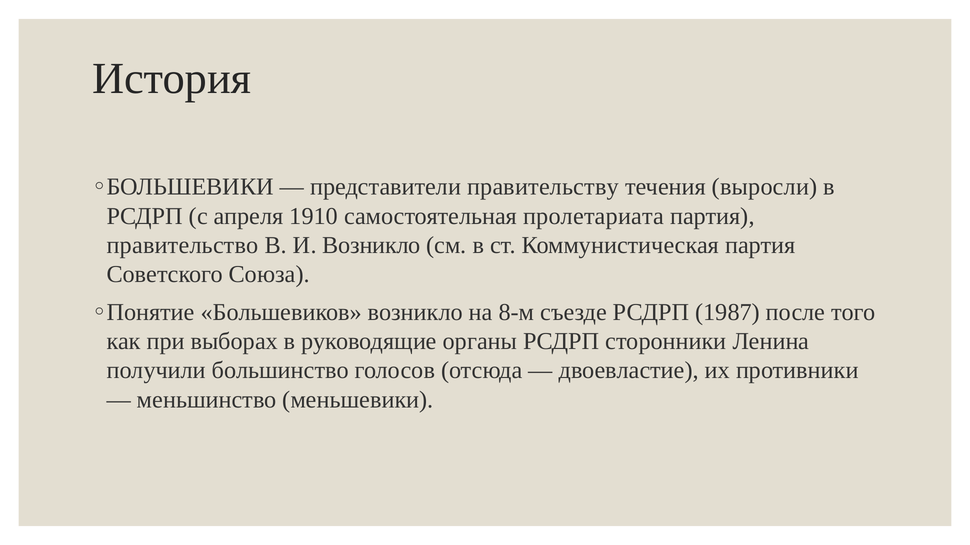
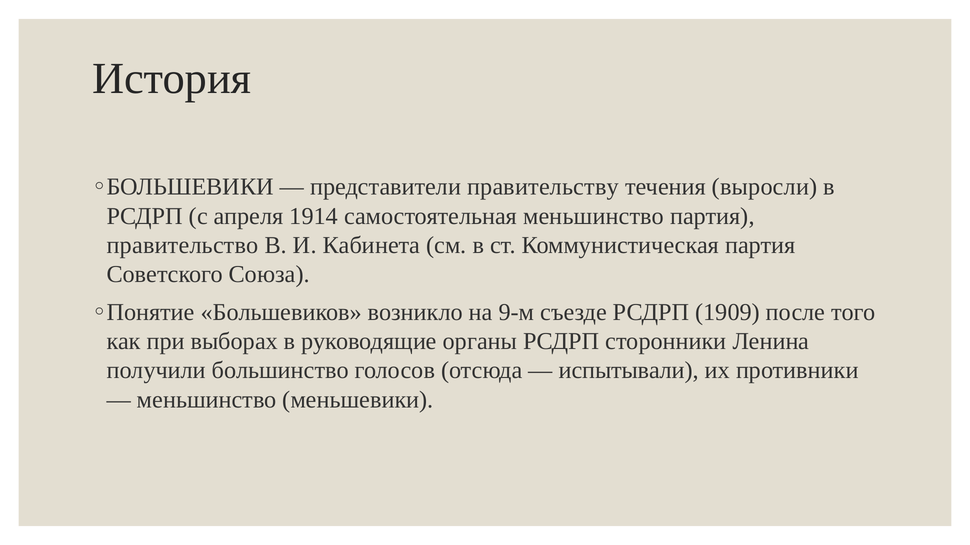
1910: 1910 -> 1914
самостоятельная пролетариата: пролетариата -> меньшинство
И Возникло: Возникло -> Кабинета
8-м: 8-м -> 9-м
1987: 1987 -> 1909
двоевластие: двоевластие -> испытывали
